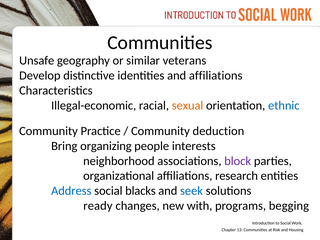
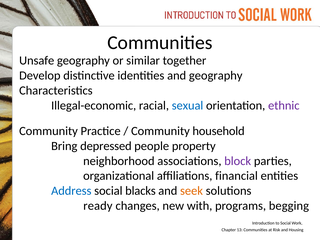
veterans: veterans -> together
and affiliations: affiliations -> geography
sexual colour: orange -> blue
ethnic colour: blue -> purple
deduction: deduction -> household
organizing: organizing -> depressed
interests: interests -> property
research: research -> financial
seek colour: blue -> orange
